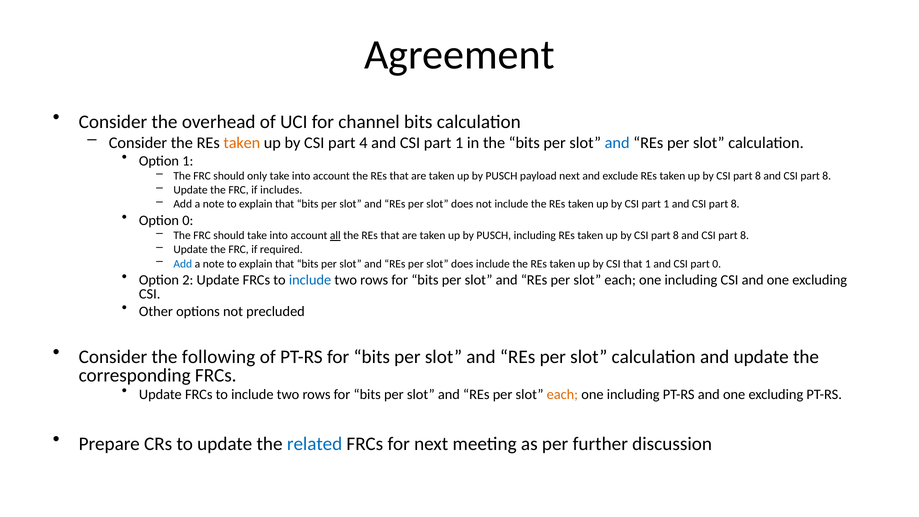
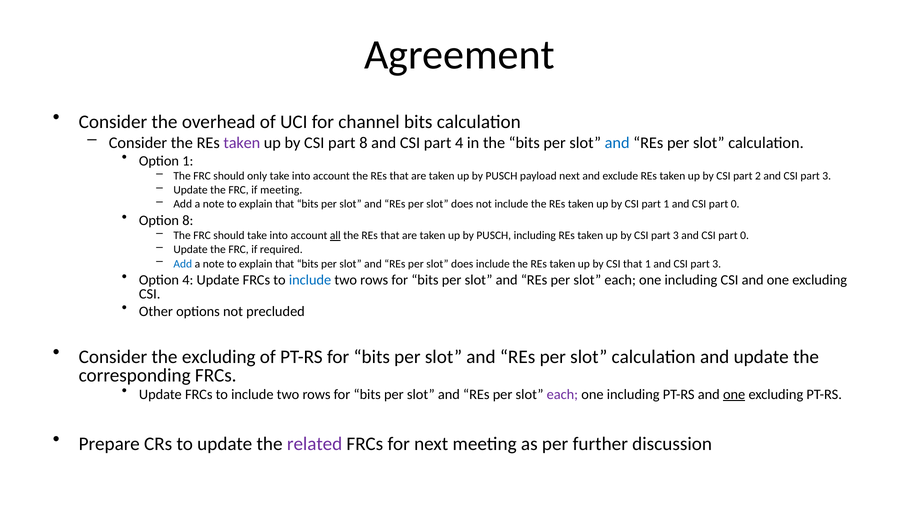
taken at (242, 143) colour: orange -> purple
part 4: 4 -> 8
and CSI part 1: 1 -> 4
8 at (758, 176): 8 -> 2
8 at (827, 176): 8 -> 3
if includes: includes -> meeting
8 at (735, 204): 8 -> 0
Option 0: 0 -> 8
8 at (676, 236): 8 -> 3
8 at (745, 236): 8 -> 0
0 at (717, 264): 0 -> 3
Option 2: 2 -> 4
the following: following -> excluding
each at (562, 394) colour: orange -> purple
one at (734, 394) underline: none -> present
related colour: blue -> purple
